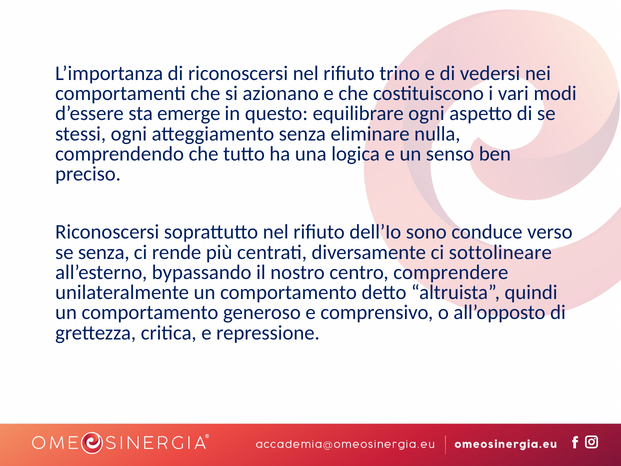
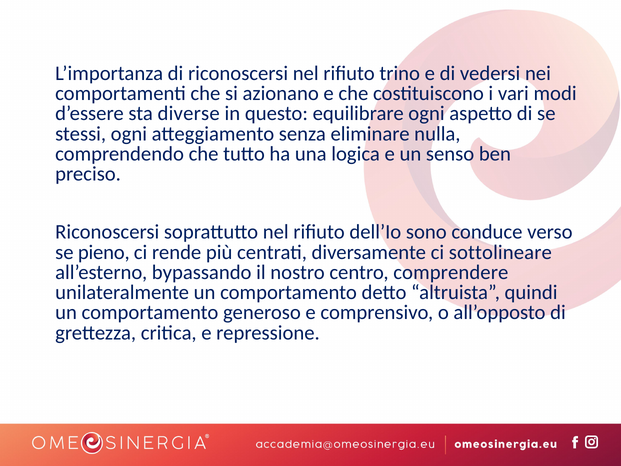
emerge: emerge -> diverse
se senza: senza -> pieno
